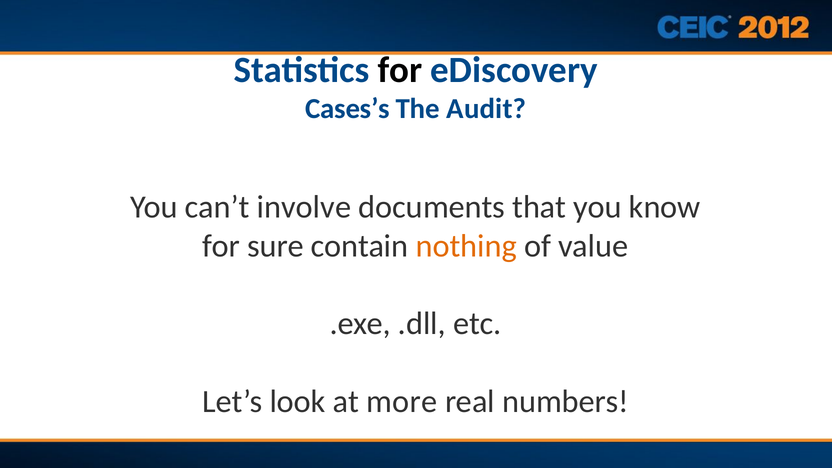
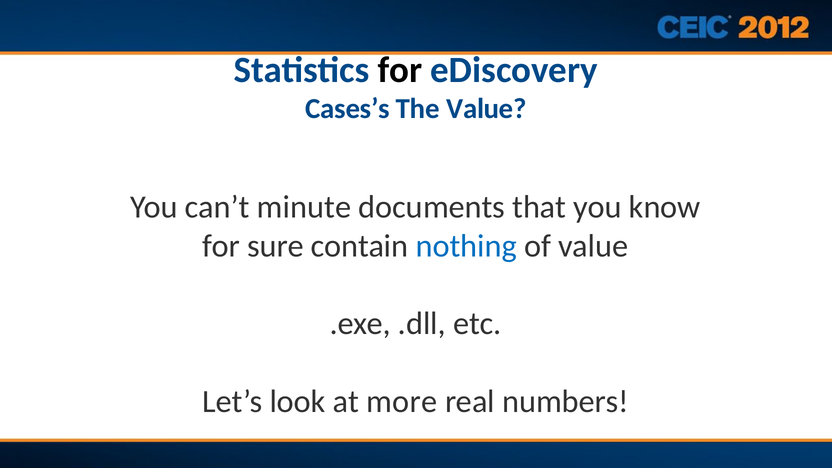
The Audit: Audit -> Value
involve: involve -> minute
nothing colour: orange -> blue
